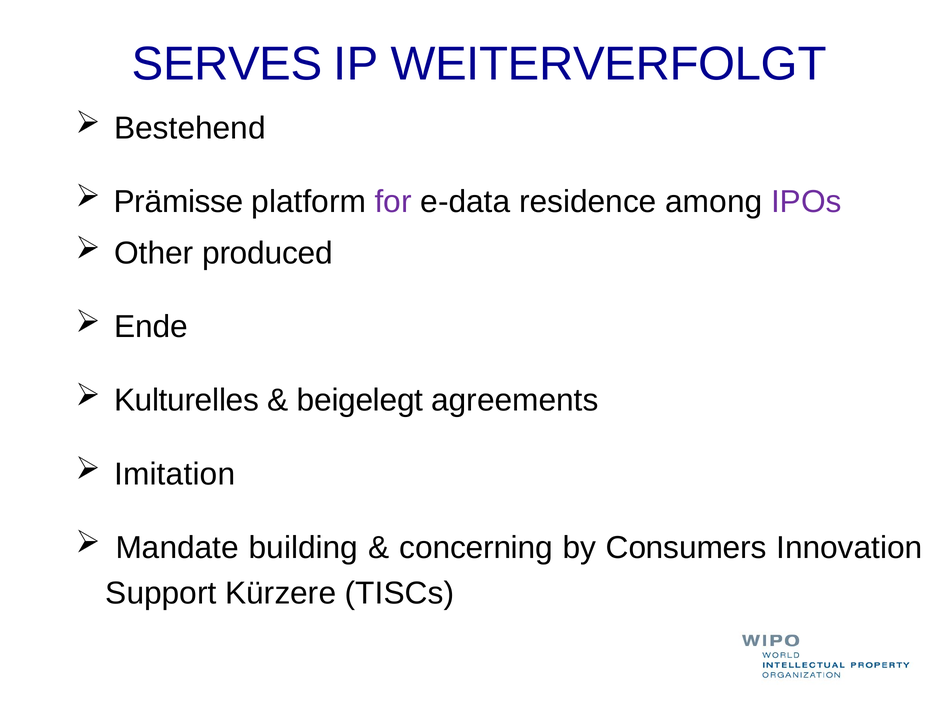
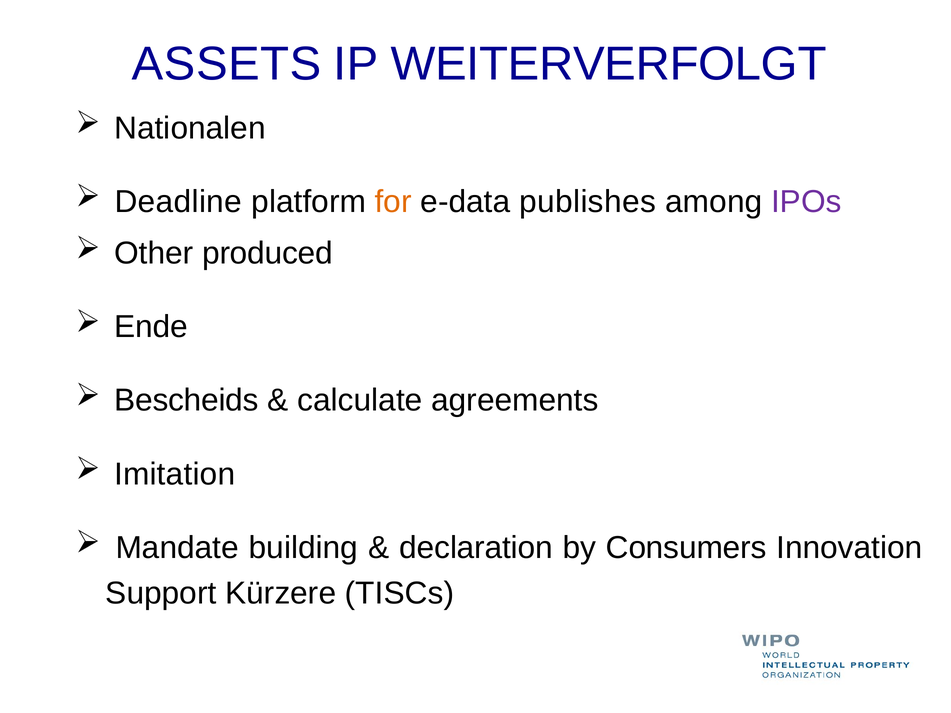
SERVES: SERVES -> ASSETS
Bestehend: Bestehend -> Nationalen
Prämisse: Prämisse -> Deadline
for colour: purple -> orange
residence: residence -> publishes
Kulturelles: Kulturelles -> Bescheids
beigelegt: beigelegt -> calculate
concerning: concerning -> declaration
